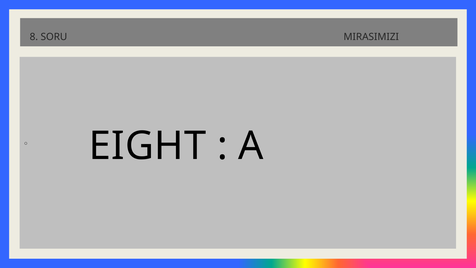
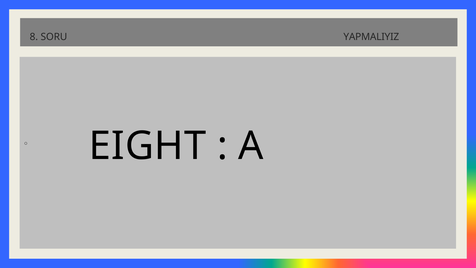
MIRASIMIZI: MIRASIMIZI -> YAPMALIYIZ
